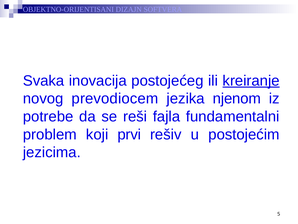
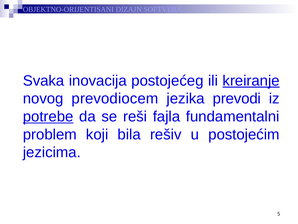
njenom: njenom -> prevodi
potrebe underline: none -> present
prvi: prvi -> bila
